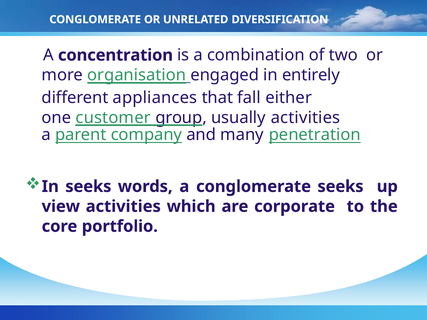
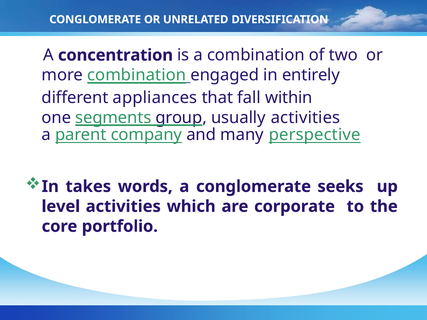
more organisation: organisation -> combination
either: either -> within
customer: customer -> segments
penetration: penetration -> perspective
In seeks: seeks -> takes
view: view -> level
